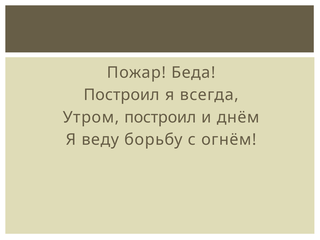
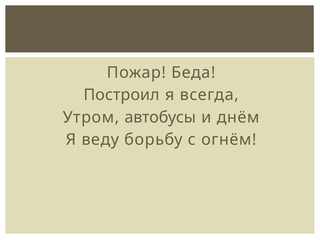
Утром построил: построил -> автобусы
